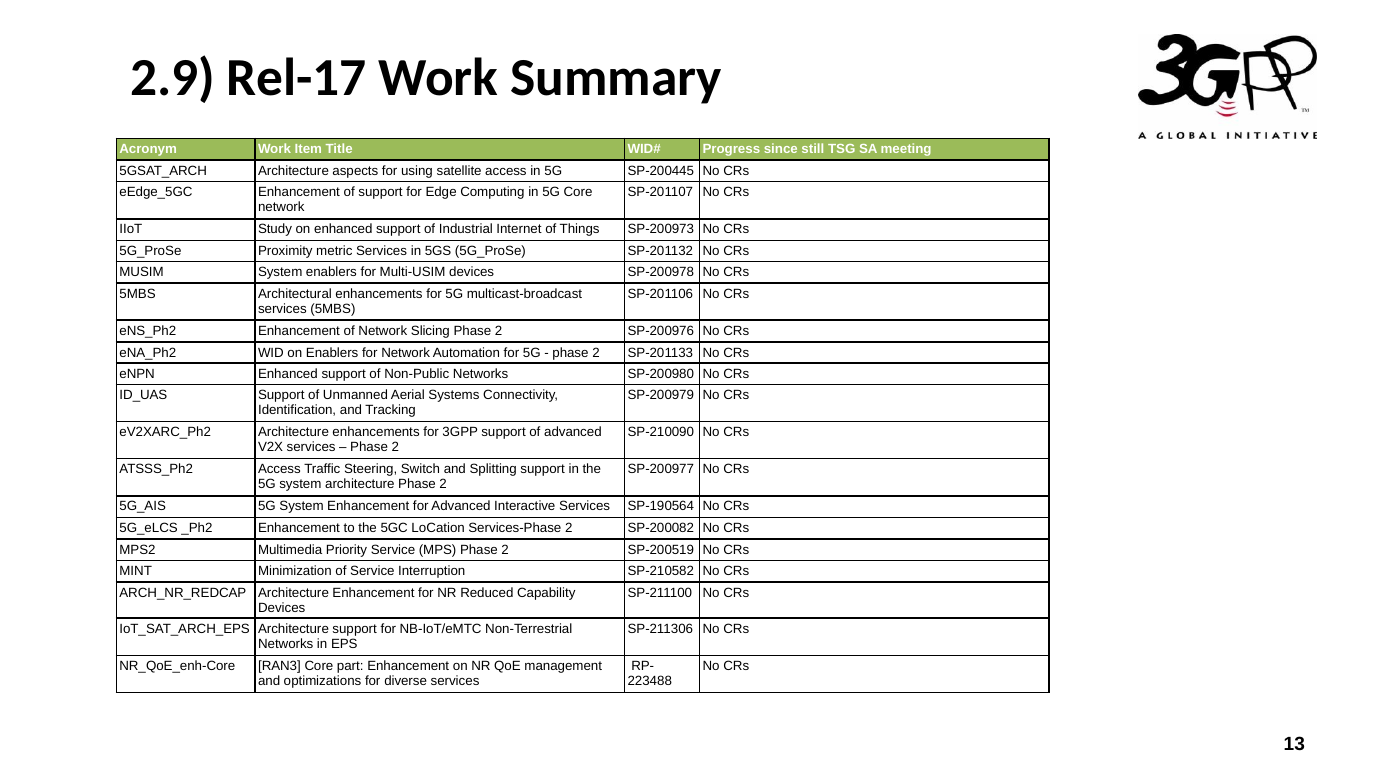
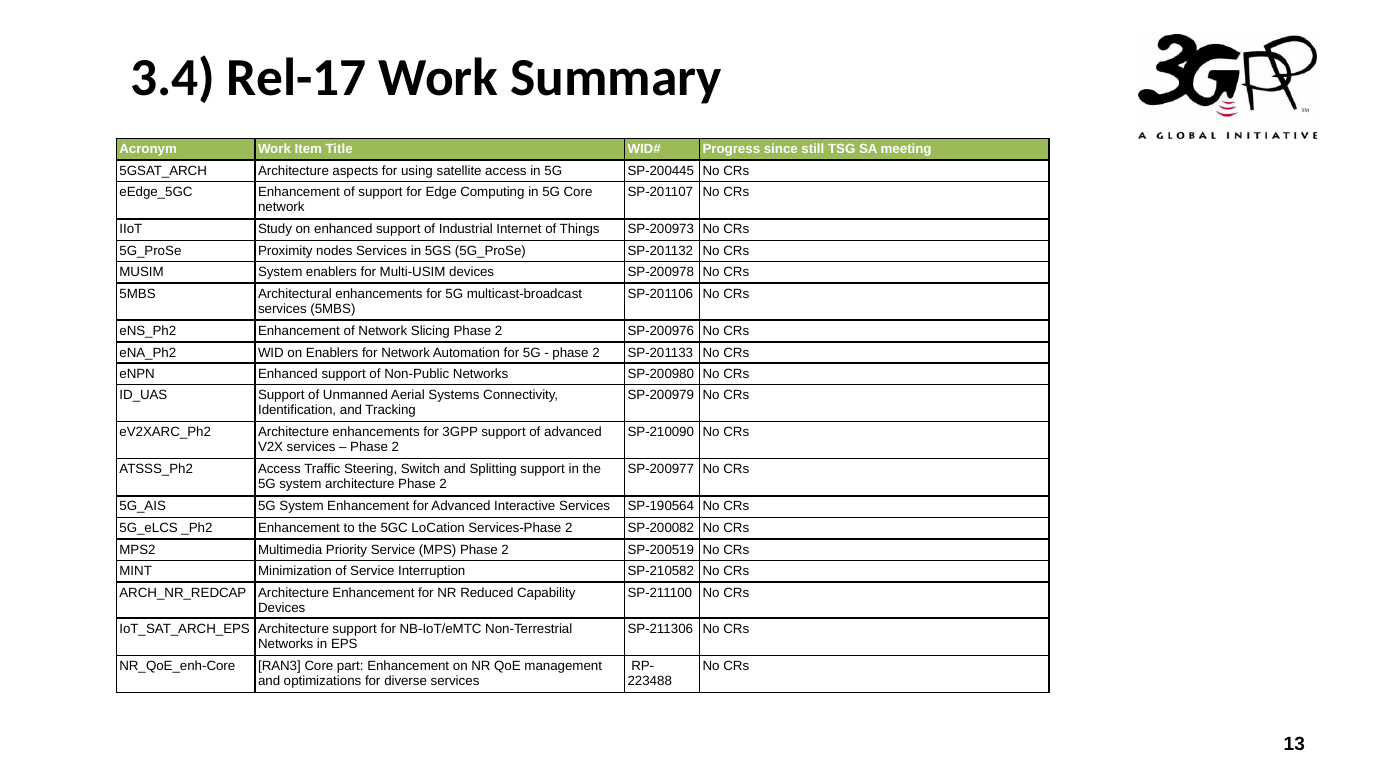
2.9: 2.9 -> 3.4
metric: metric -> nodes
